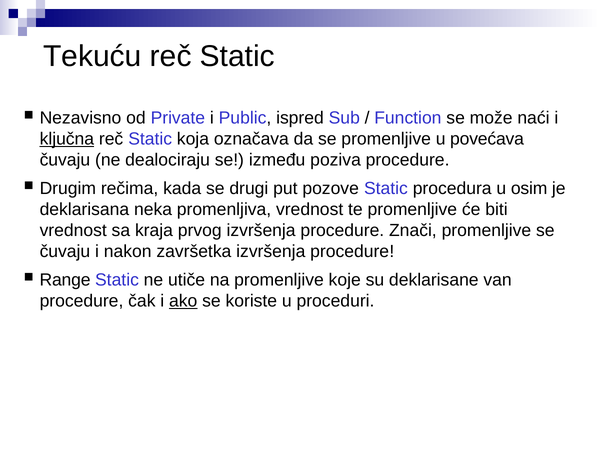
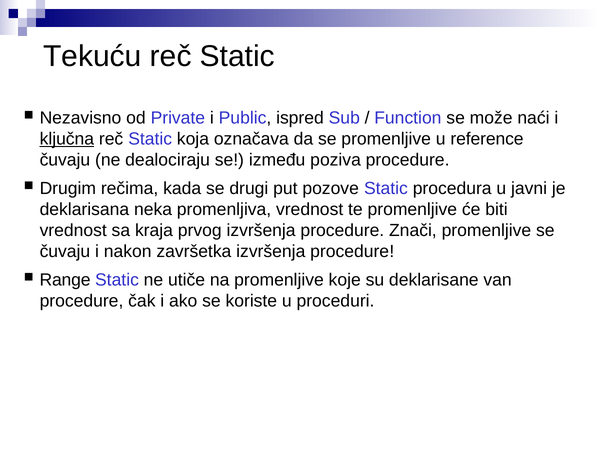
povećava: povećava -> reference
osim: osim -> javni
ako underline: present -> none
